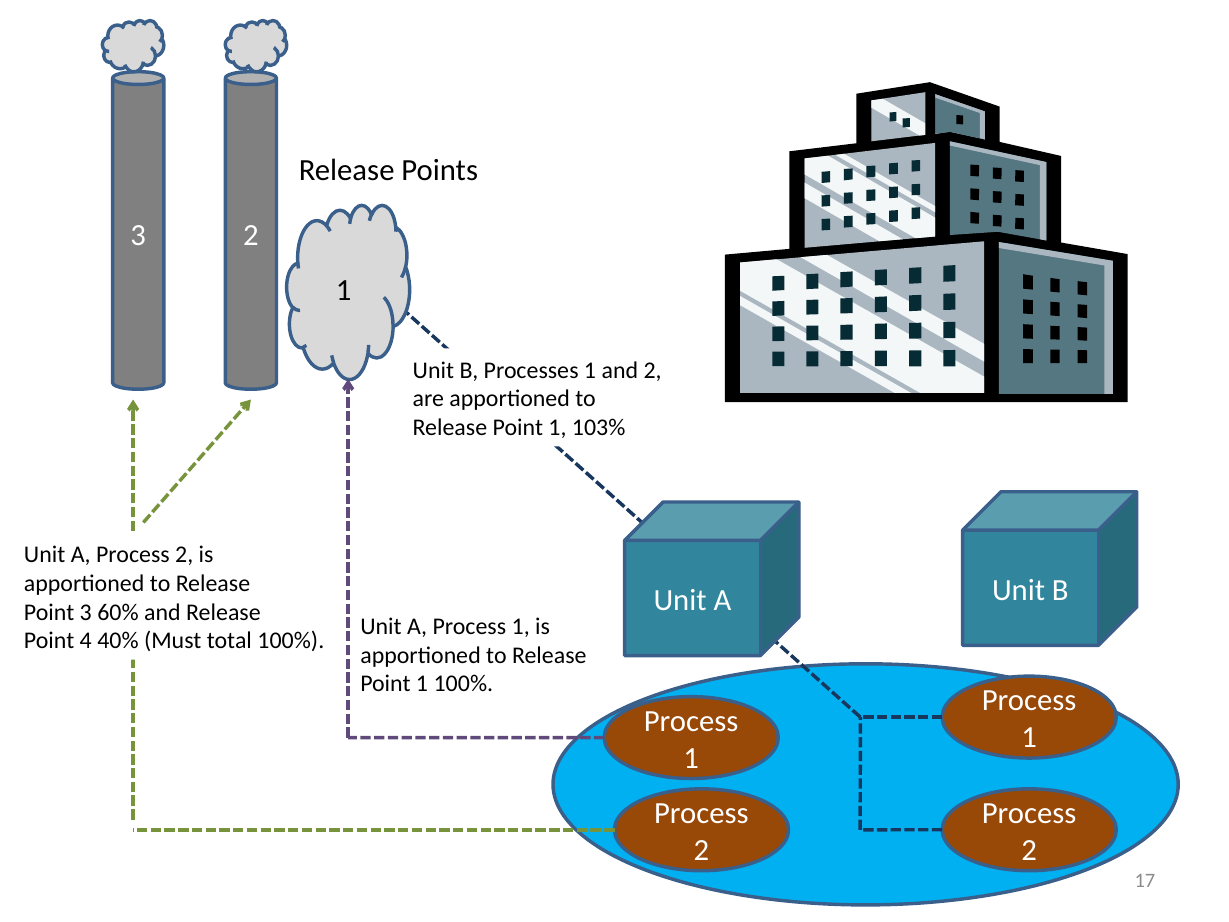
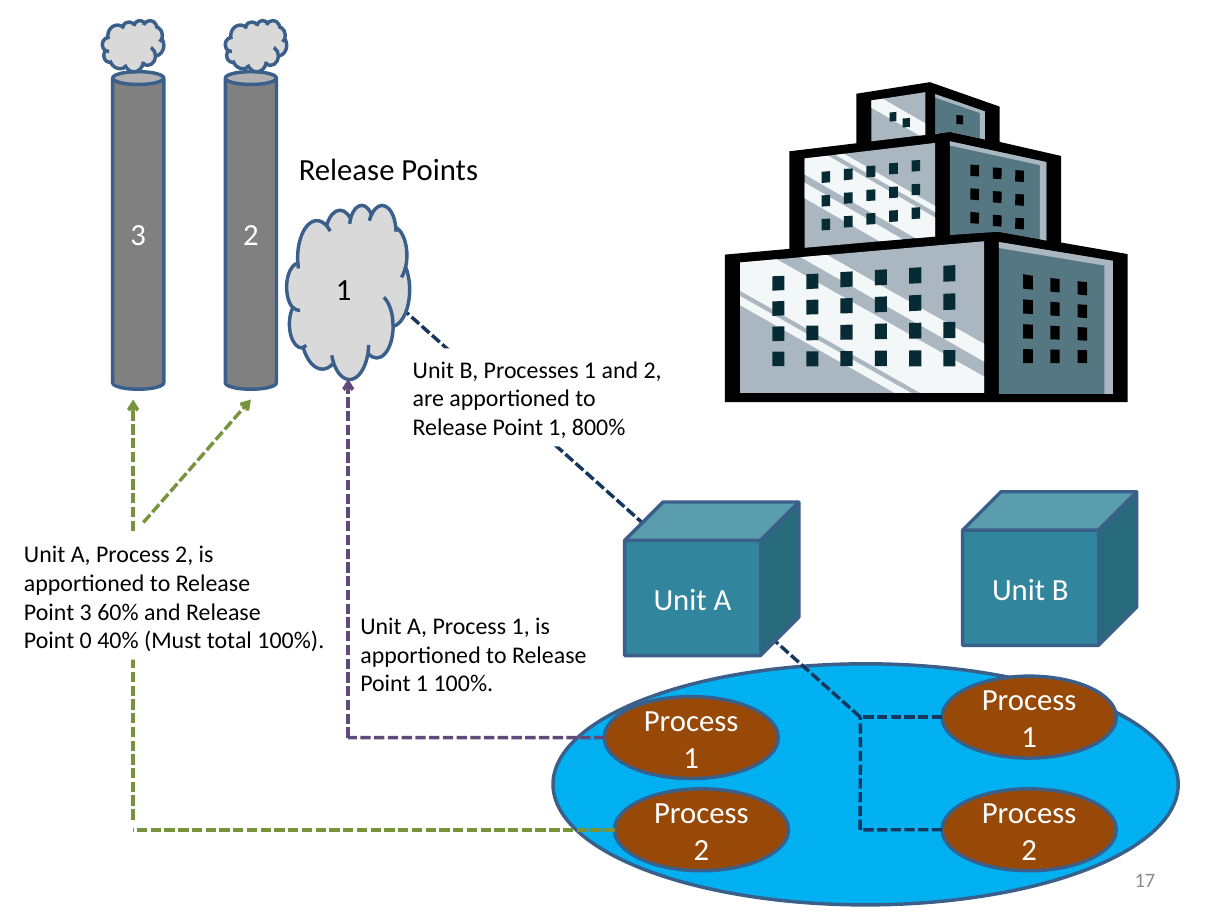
103%: 103% -> 800%
4: 4 -> 0
